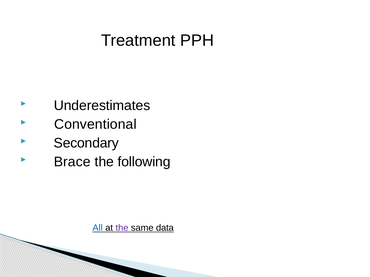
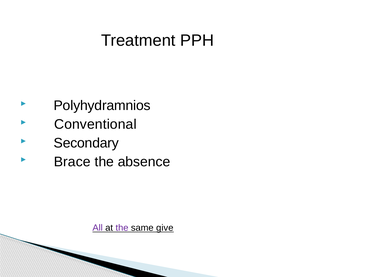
Underestimates: Underestimates -> Polyhydramnios
following: following -> absence
All colour: blue -> purple
data: data -> give
